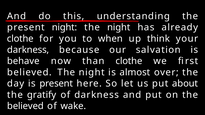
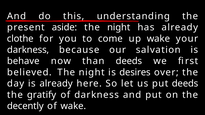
present night: night -> aside
when: when -> come
up think: think -> wake
than clothe: clothe -> deeds
almost: almost -> desires
is present: present -> already
put about: about -> deeds
believed at (25, 106): believed -> decently
